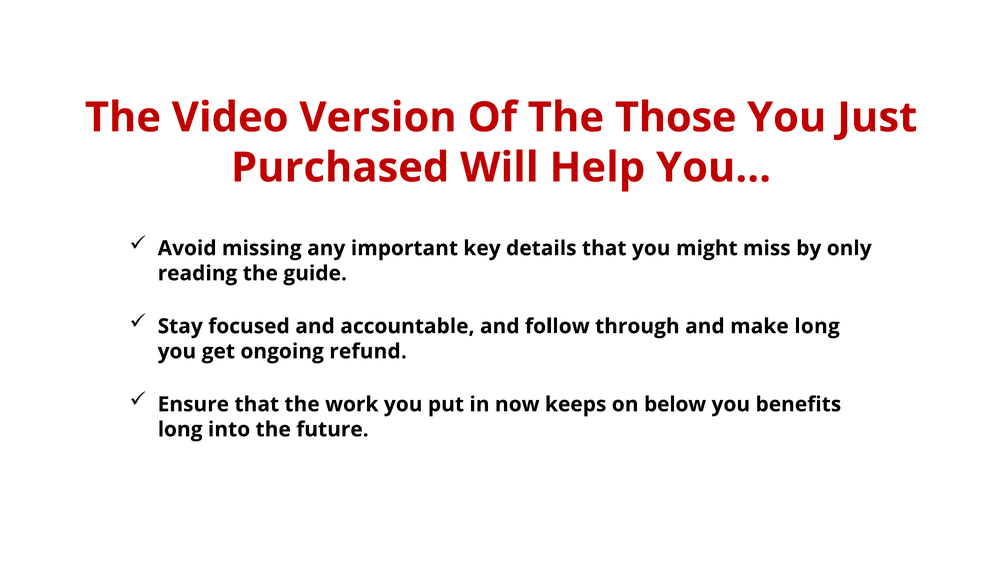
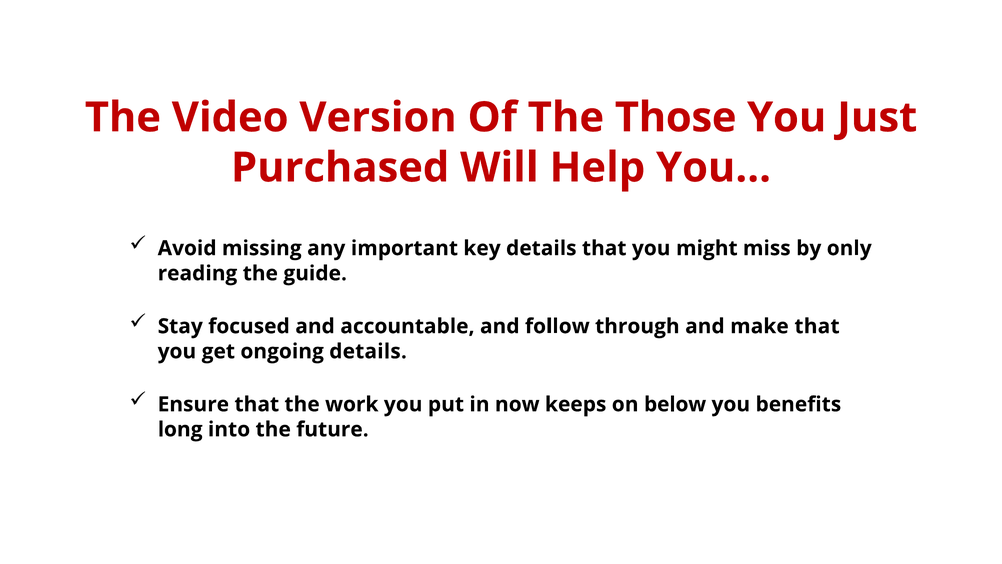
make long: long -> that
ongoing refund: refund -> details
